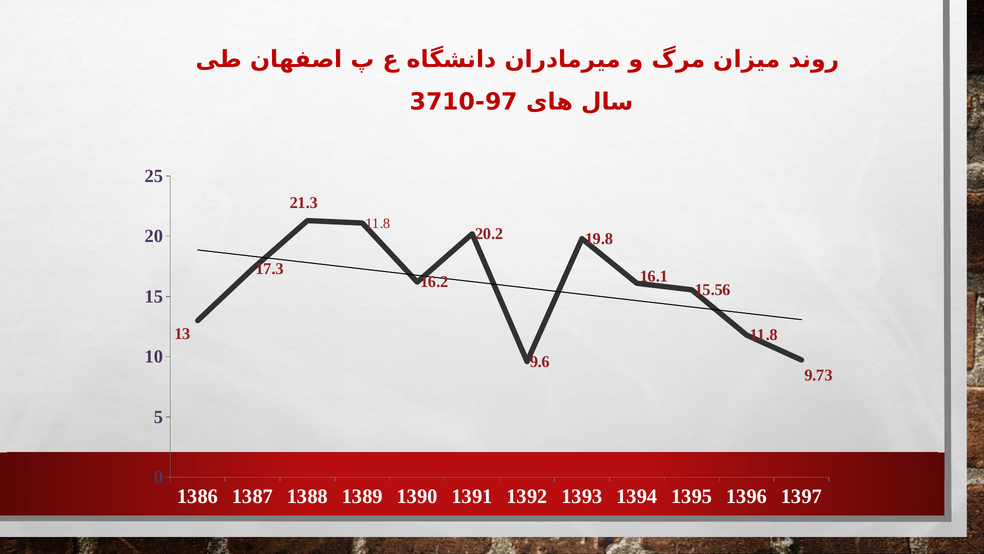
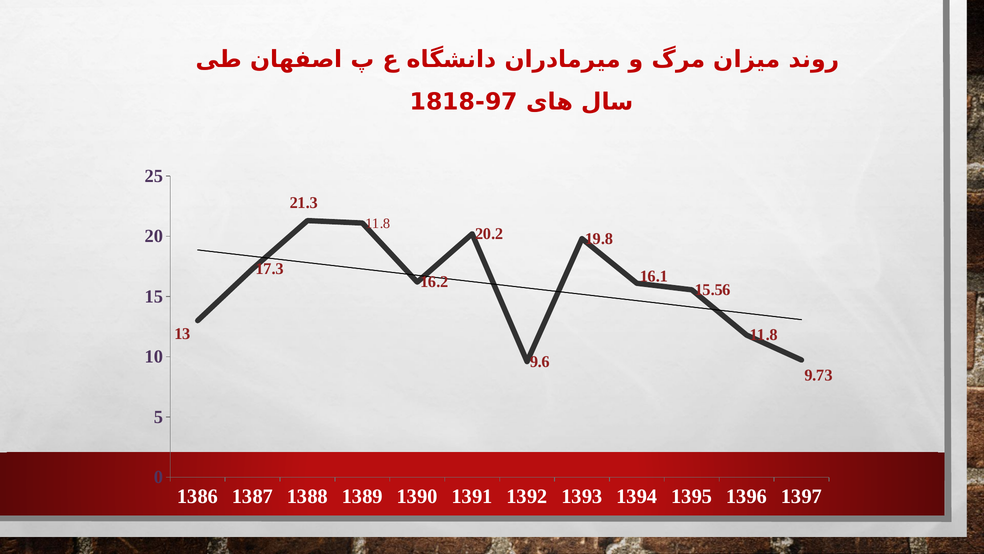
3710: 3710 -> 1818
